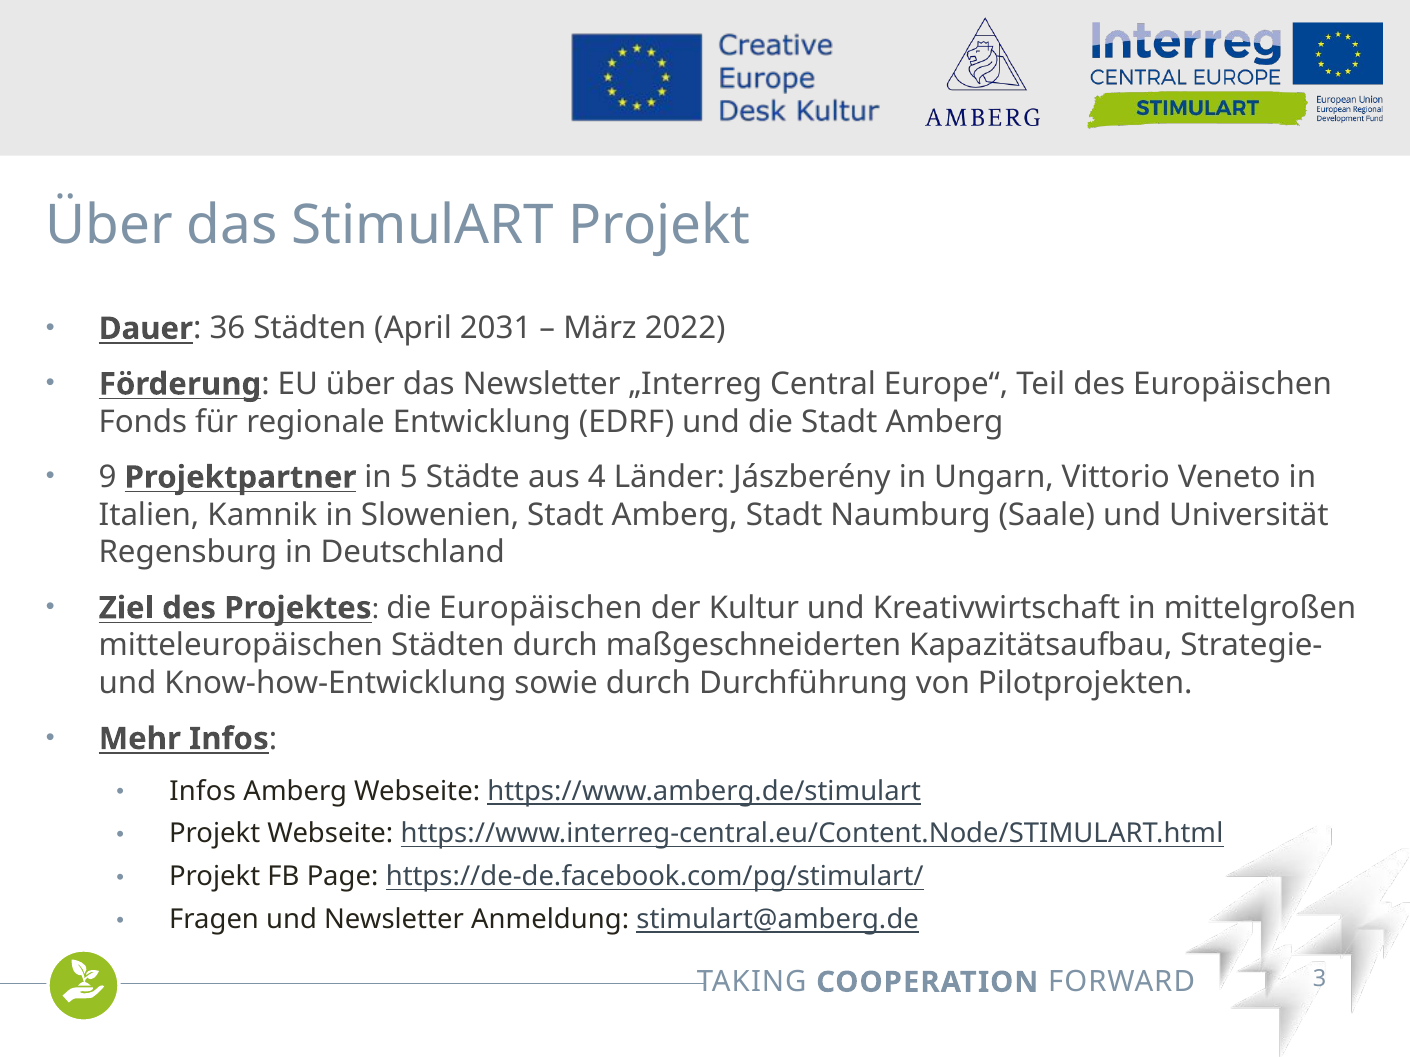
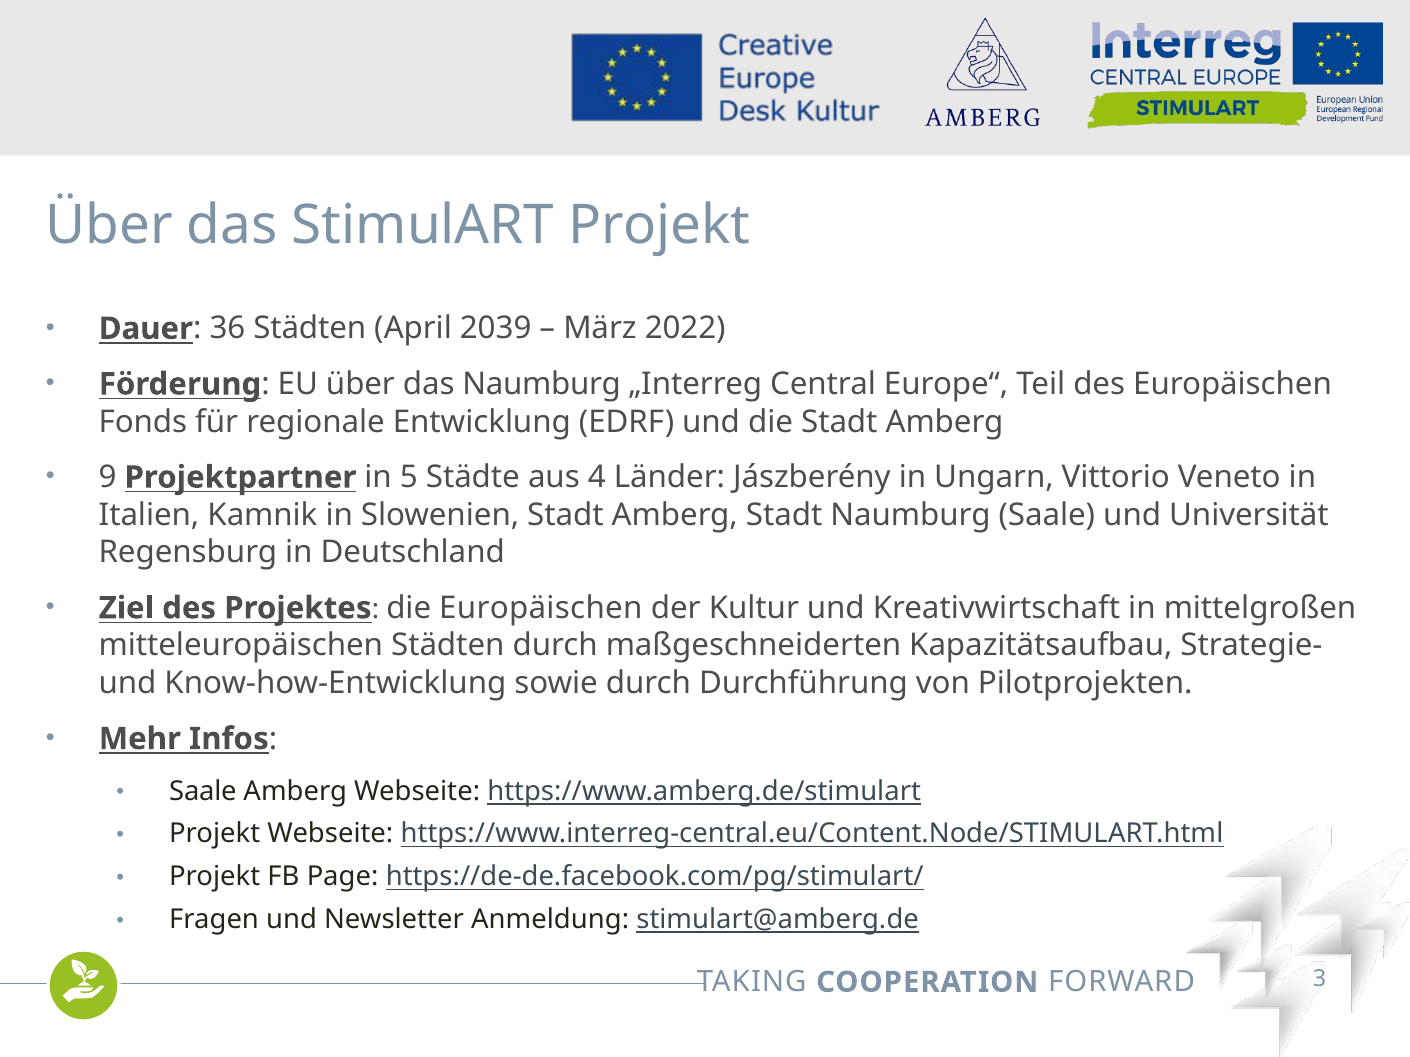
2031: 2031 -> 2039
das Newsletter: Newsletter -> Naumburg
Infos at (203, 791): Infos -> Saale
